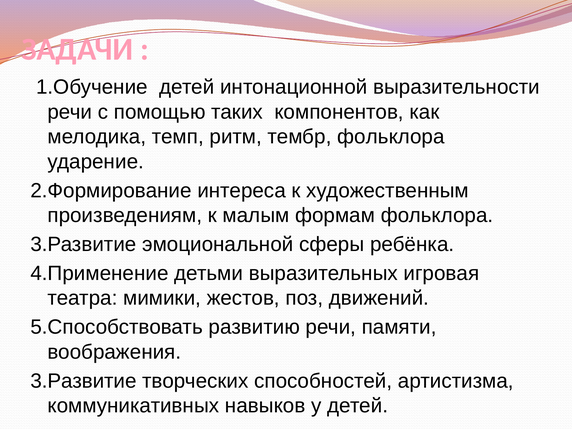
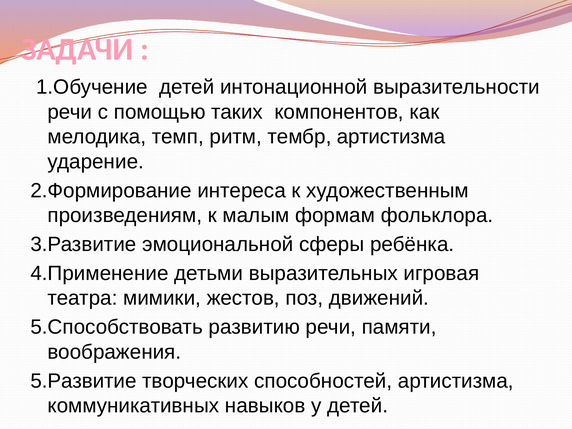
тембр фольклора: фольклора -> артистизма
3.Развитие at (83, 381): 3.Развитие -> 5.Развитие
